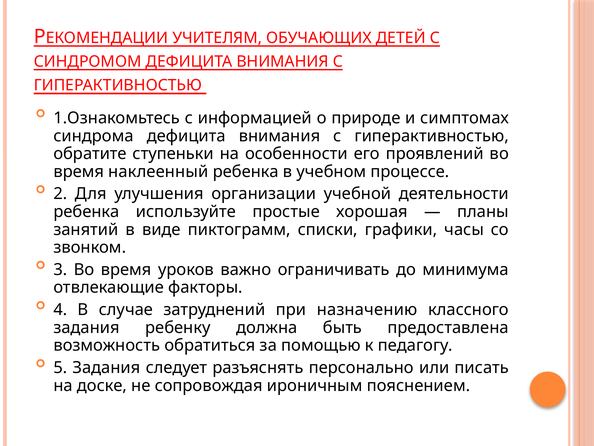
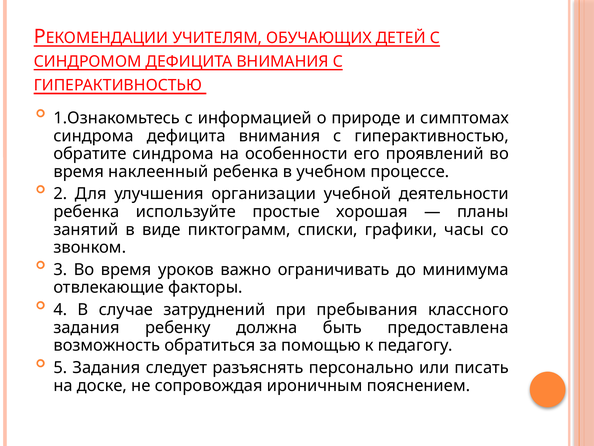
обратите ступеньки: ступеньки -> синдрома
назначению: назначению -> пребывания
